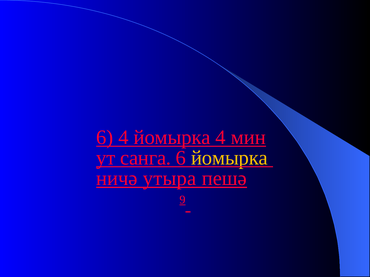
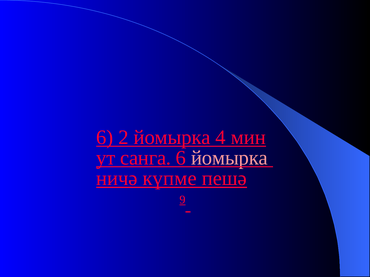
6 4: 4 -> 2
йомырка at (229, 158) colour: yellow -> pink
утыра: утыра -> күпме
